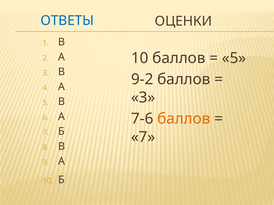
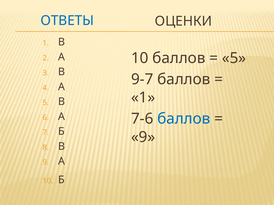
9-2: 9-2 -> 9-7
3 at (143, 98): 3 -> 1
баллов at (184, 119) colour: orange -> blue
7 at (143, 137): 7 -> 9
